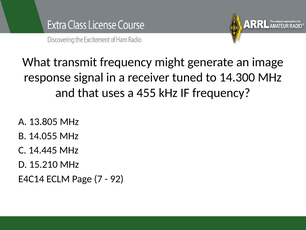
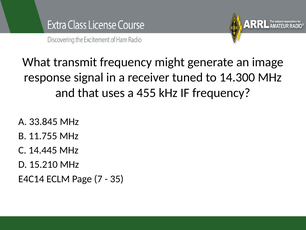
13.805: 13.805 -> 33.845
14.055: 14.055 -> 11.755
92: 92 -> 35
